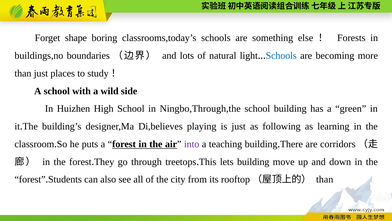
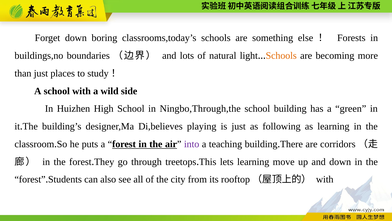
Forget shape: shape -> down
Schools at (281, 56) colour: blue -> orange
lets building: building -> learning
than at (325, 179): than -> with
